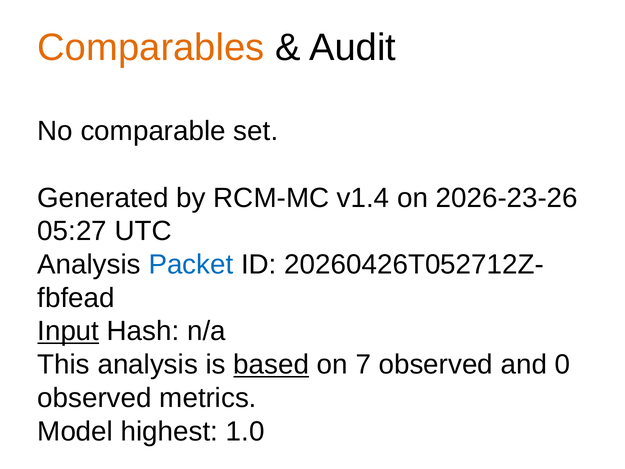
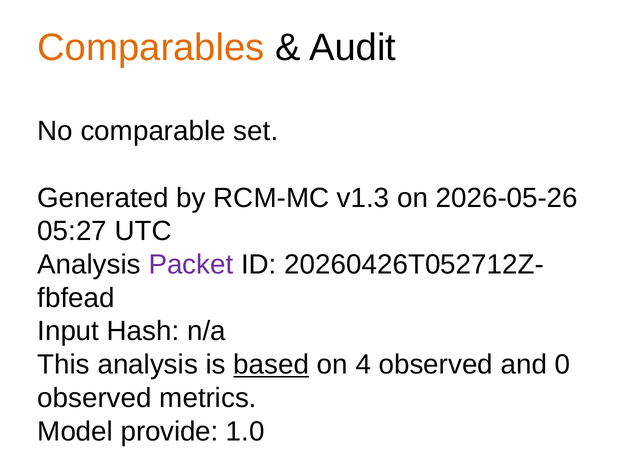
v1.4: v1.4 -> v1.3
2026-23-26: 2026-23-26 -> 2026-05-26
Packet colour: blue -> purple
Input underline: present -> none
7: 7 -> 4
highest: highest -> provide
